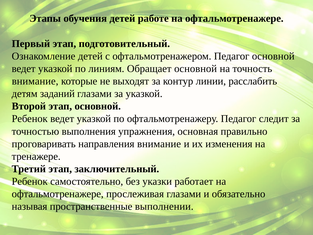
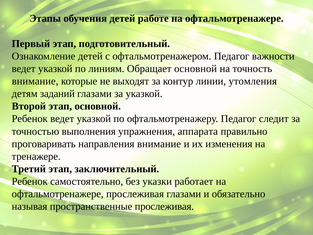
Педагог основной: основной -> важности
расслабить: расслабить -> утомления
основная: основная -> аппарата
пространственные выполнении: выполнении -> прослеживая
